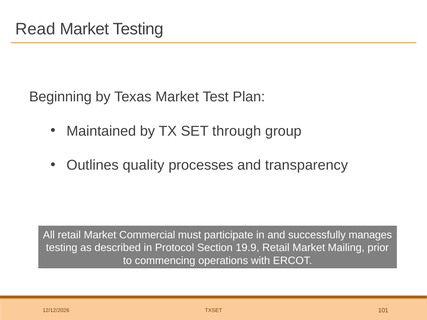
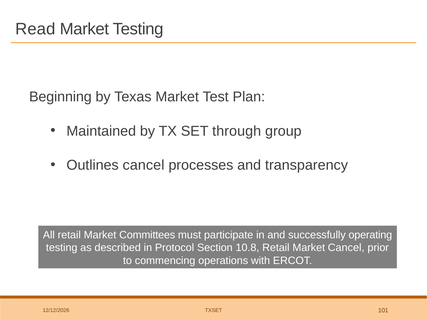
Outlines quality: quality -> cancel
Commercial: Commercial -> Committees
manages: manages -> operating
19.9: 19.9 -> 10.8
Market Mailing: Mailing -> Cancel
